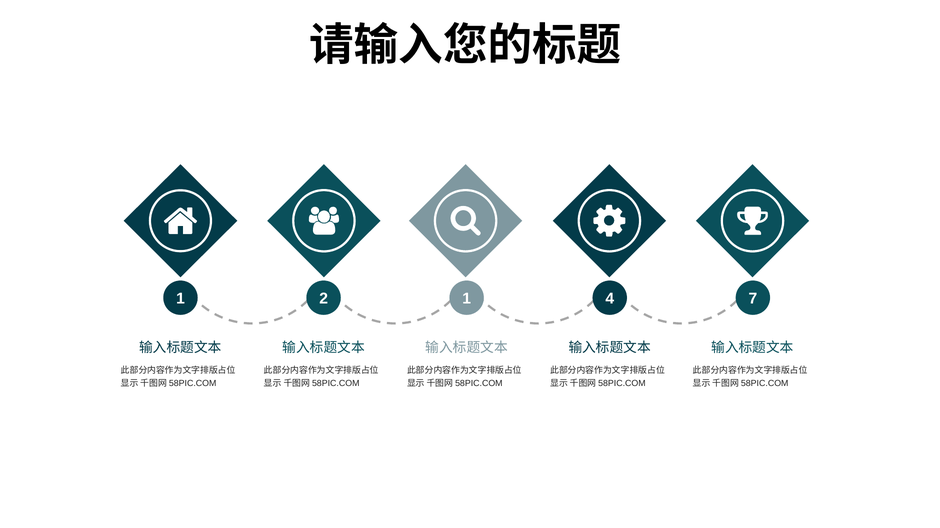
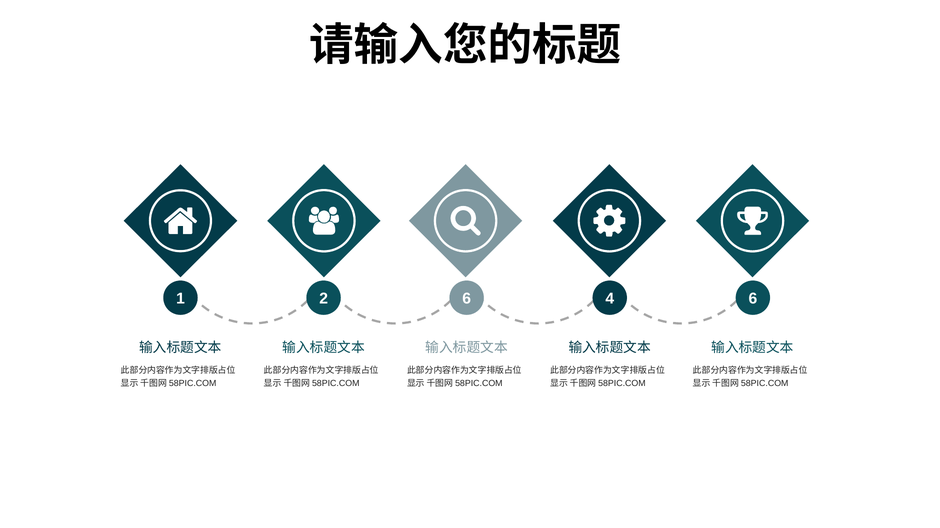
2 1: 1 -> 6
4 7: 7 -> 6
